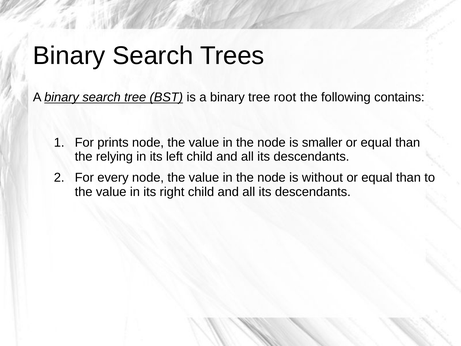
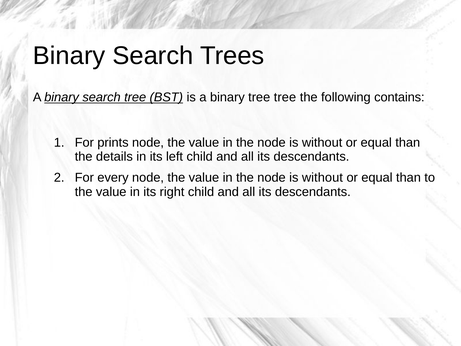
tree root: root -> tree
smaller at (322, 142): smaller -> without
relying: relying -> details
